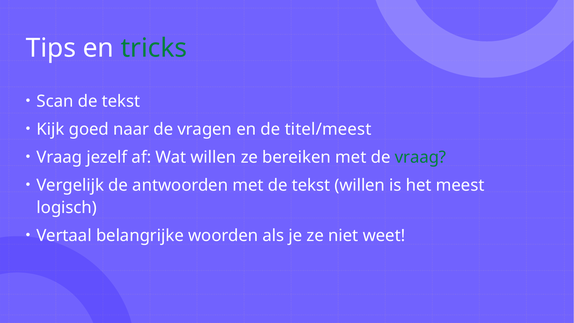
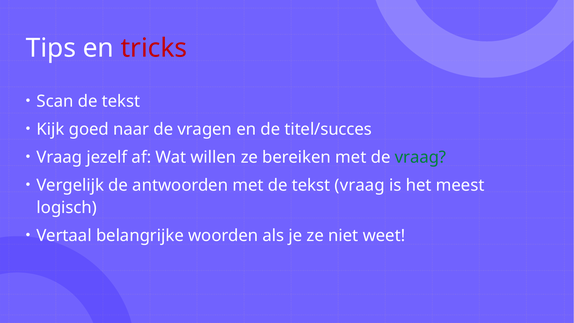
tricks colour: green -> red
titel/meest: titel/meest -> titel/succes
tekst willen: willen -> vraag
